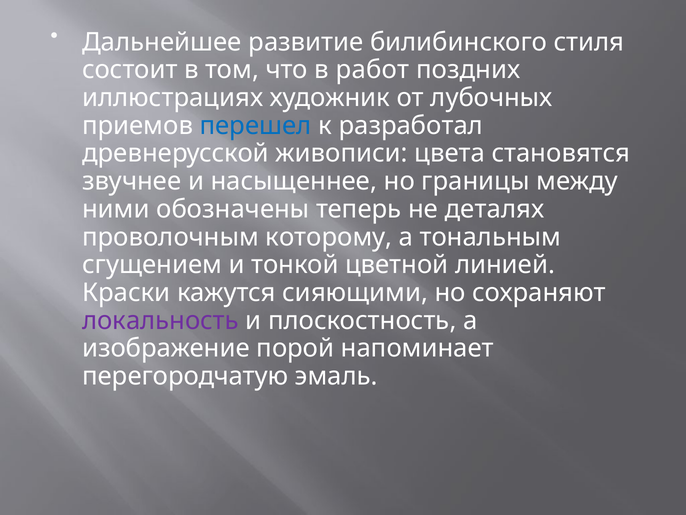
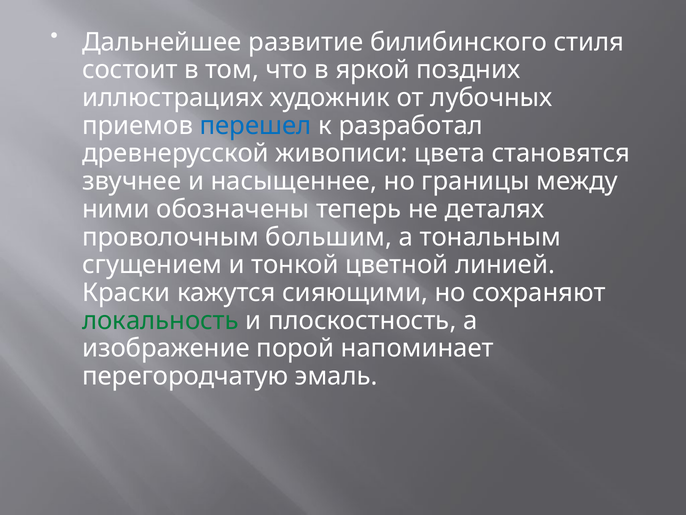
работ: работ -> яркой
которому: которому -> большим
локальность colour: purple -> green
